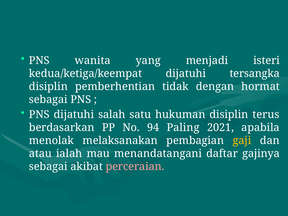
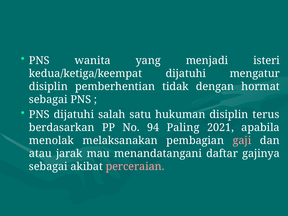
tersangka: tersangka -> mengatur
gaji colour: yellow -> pink
ialah: ialah -> jarak
